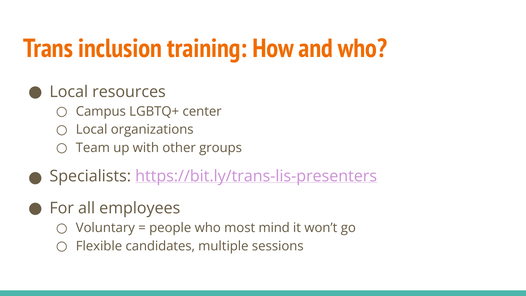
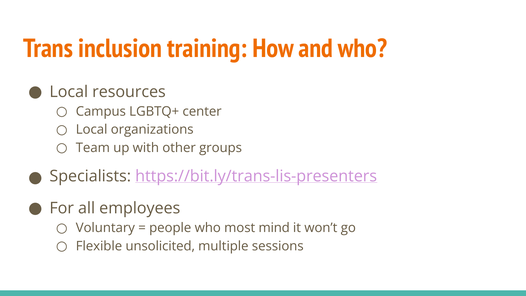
candidates: candidates -> unsolicited
